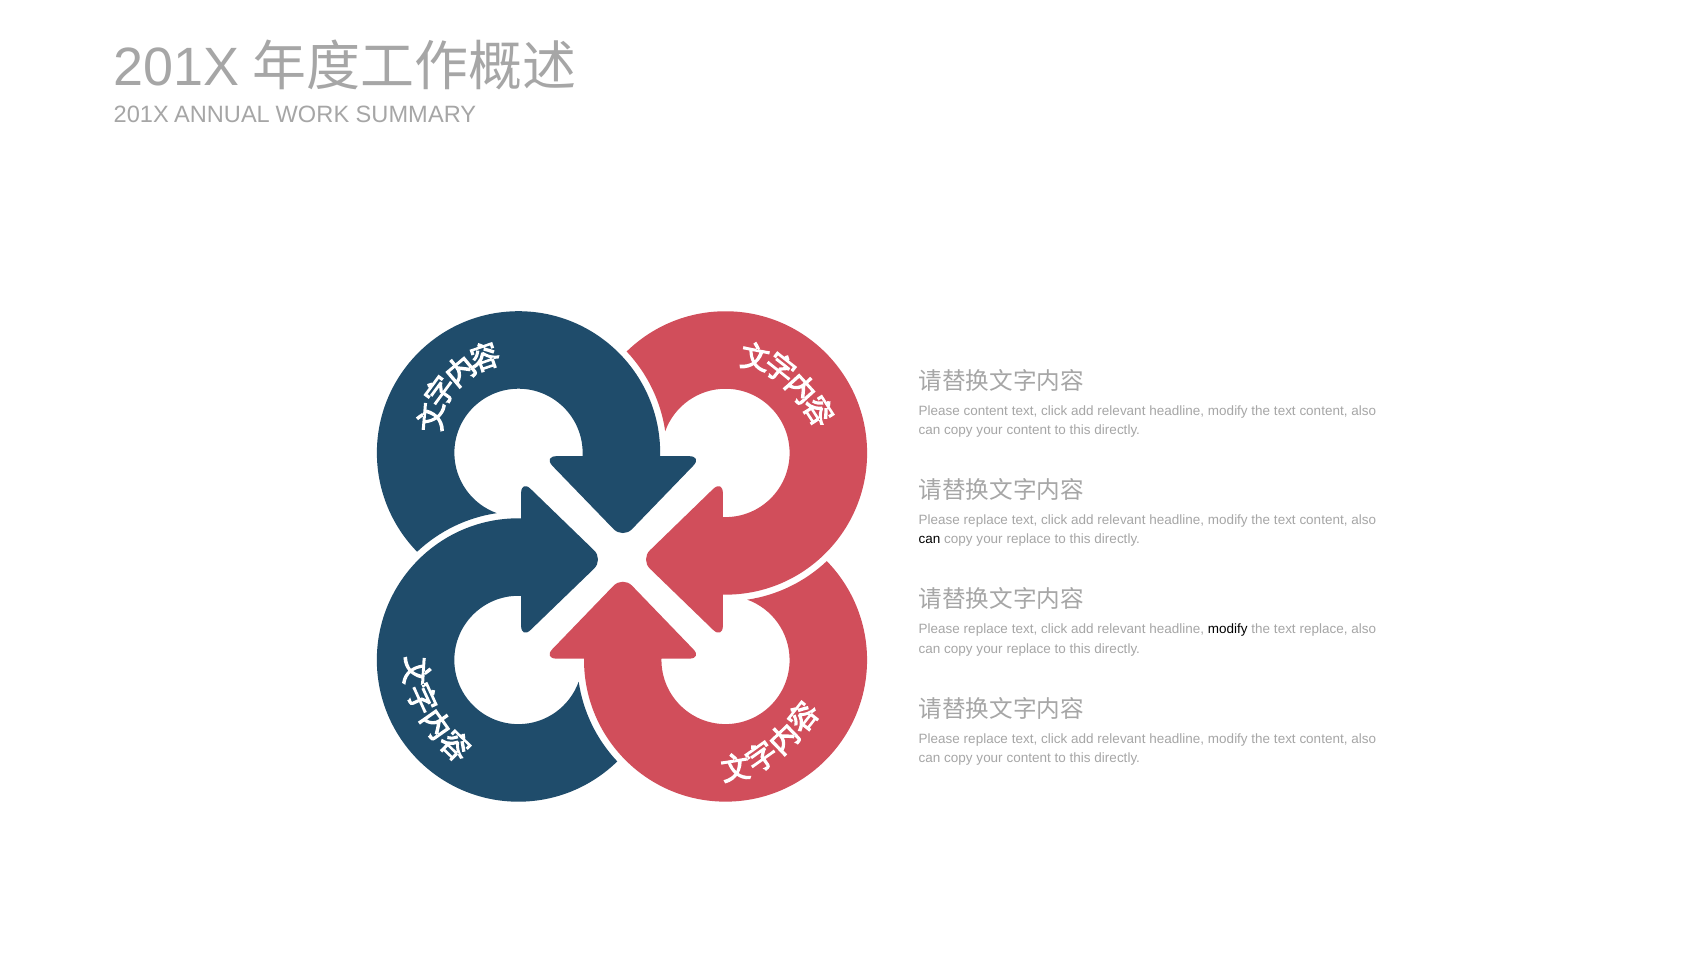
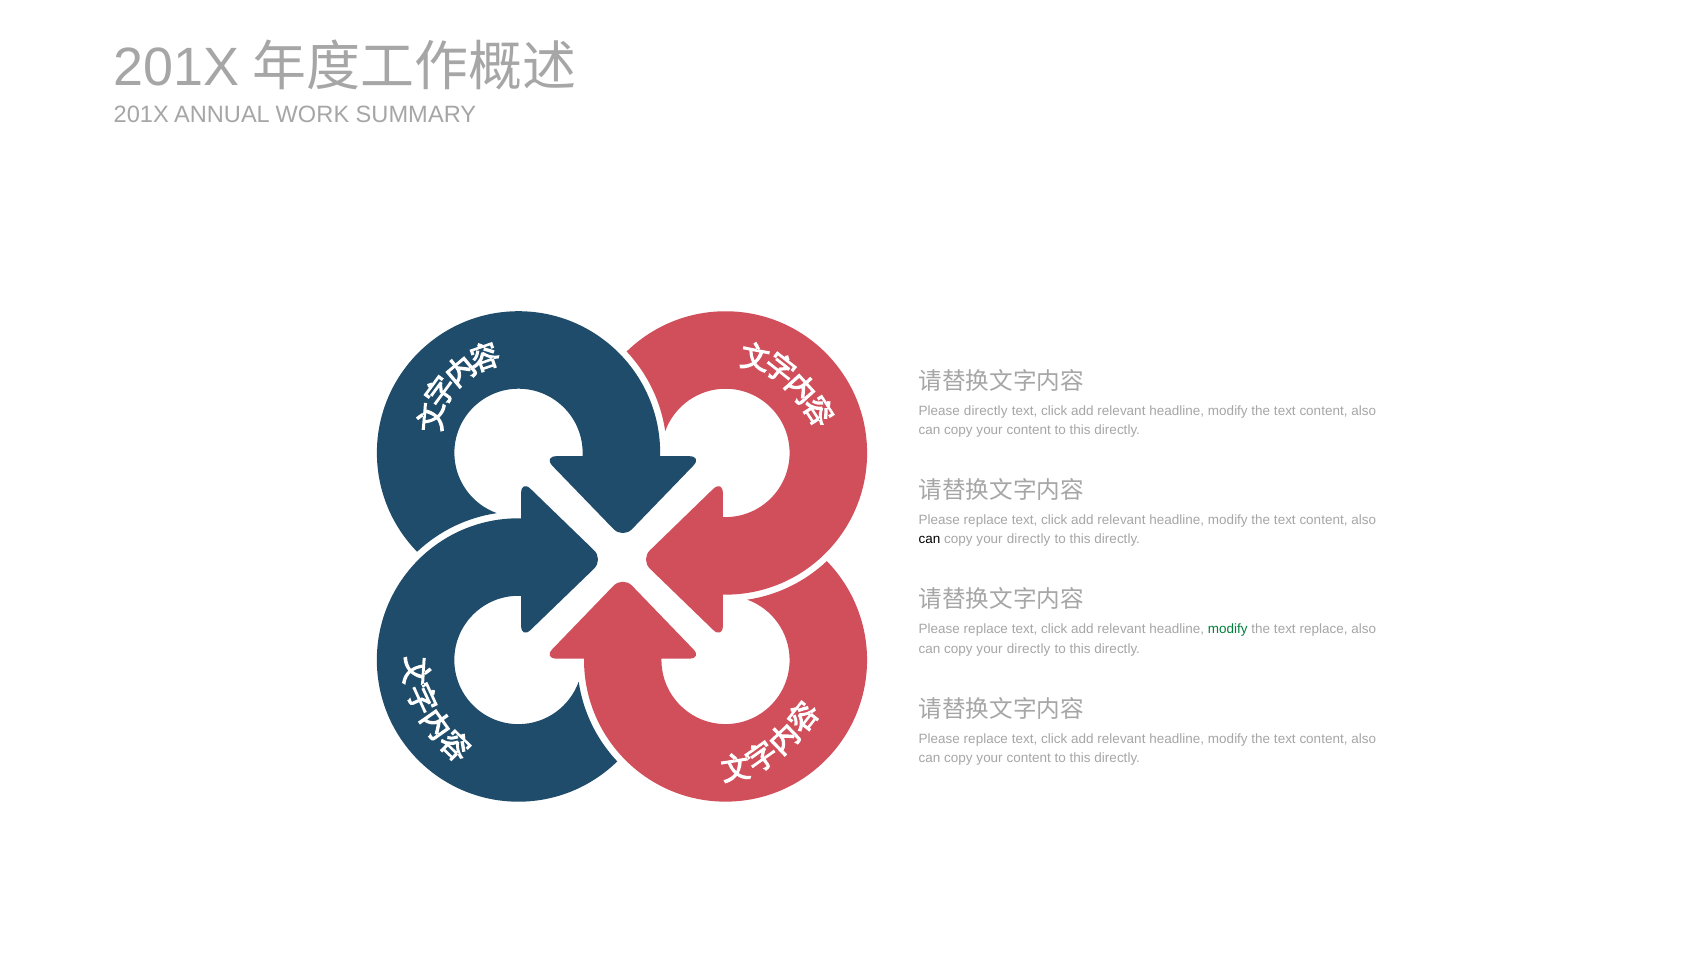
Please content: content -> directly
replace at (1029, 539): replace -> directly
modify at (1228, 629) colour: black -> green
replace at (1029, 648): replace -> directly
